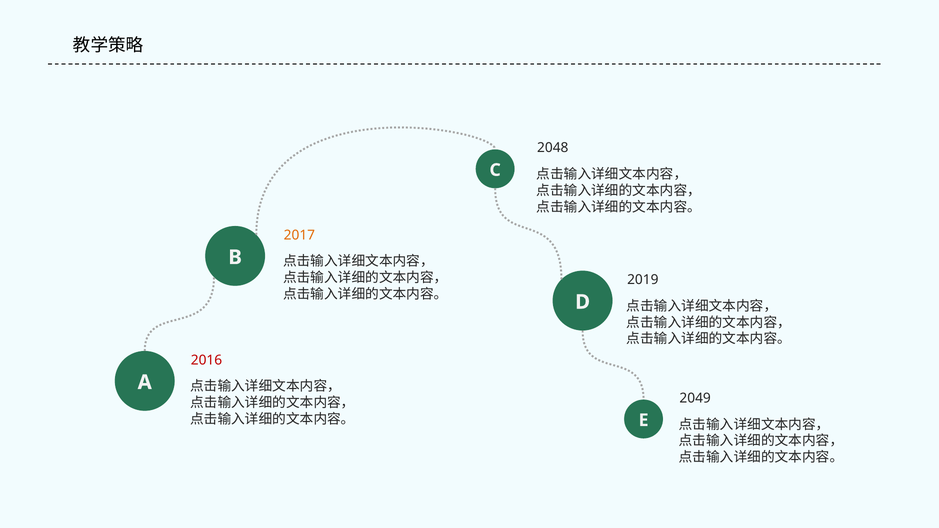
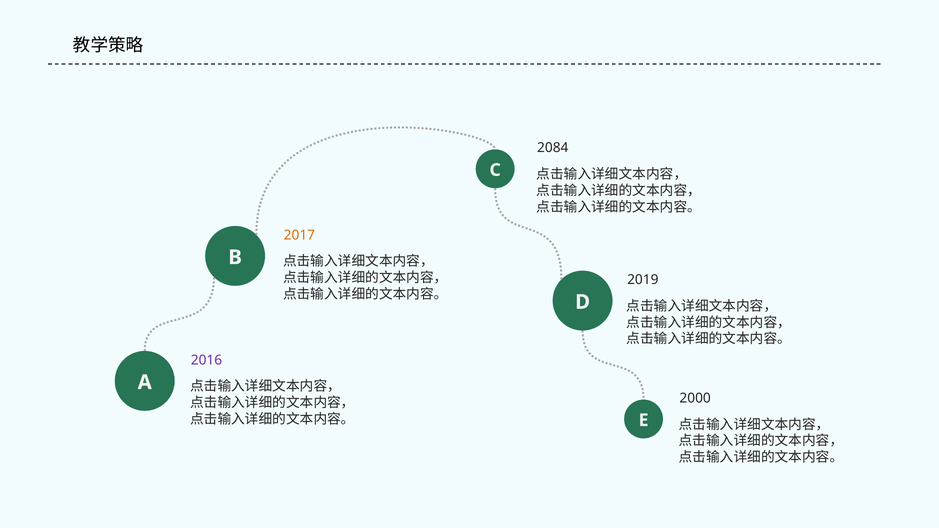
2048: 2048 -> 2084
2016 colour: red -> purple
2049: 2049 -> 2000
